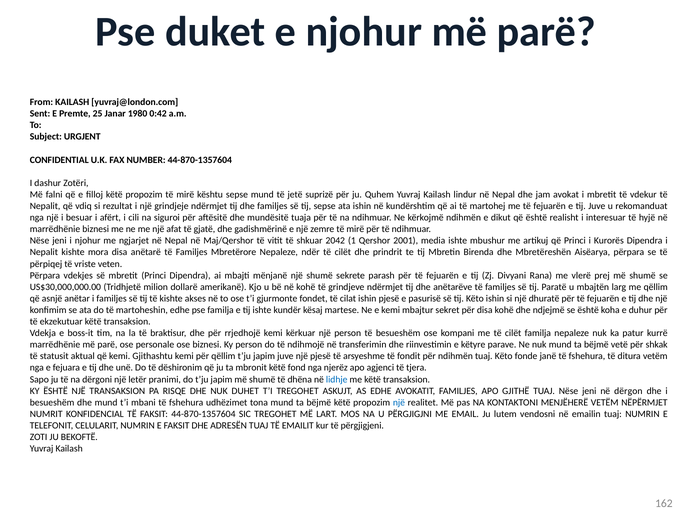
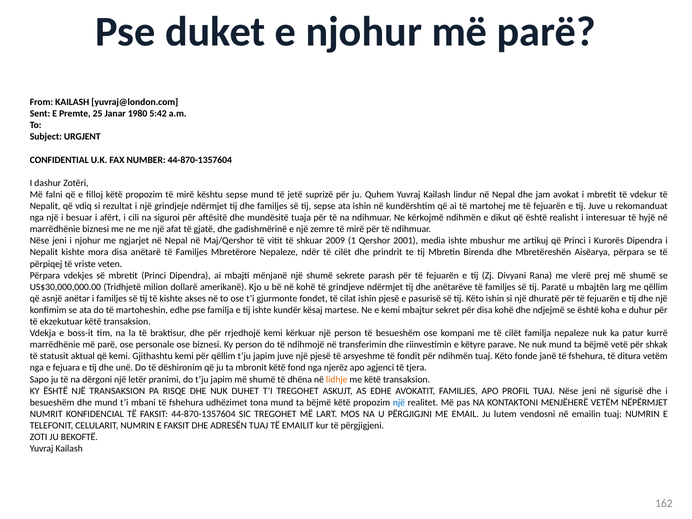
0:42: 0:42 -> 5:42
2042: 2042 -> 2009
lidhje colour: blue -> orange
GJITHË: GJITHË -> PROFIL
dërgon: dërgon -> sigurisë
